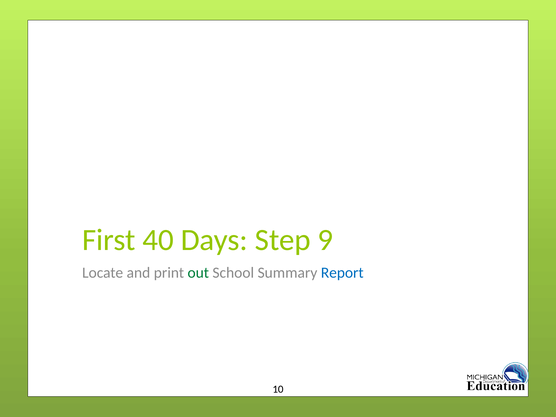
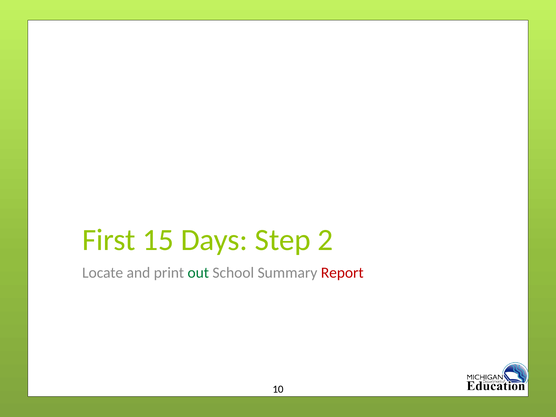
40: 40 -> 15
9: 9 -> 2
Report colour: blue -> red
